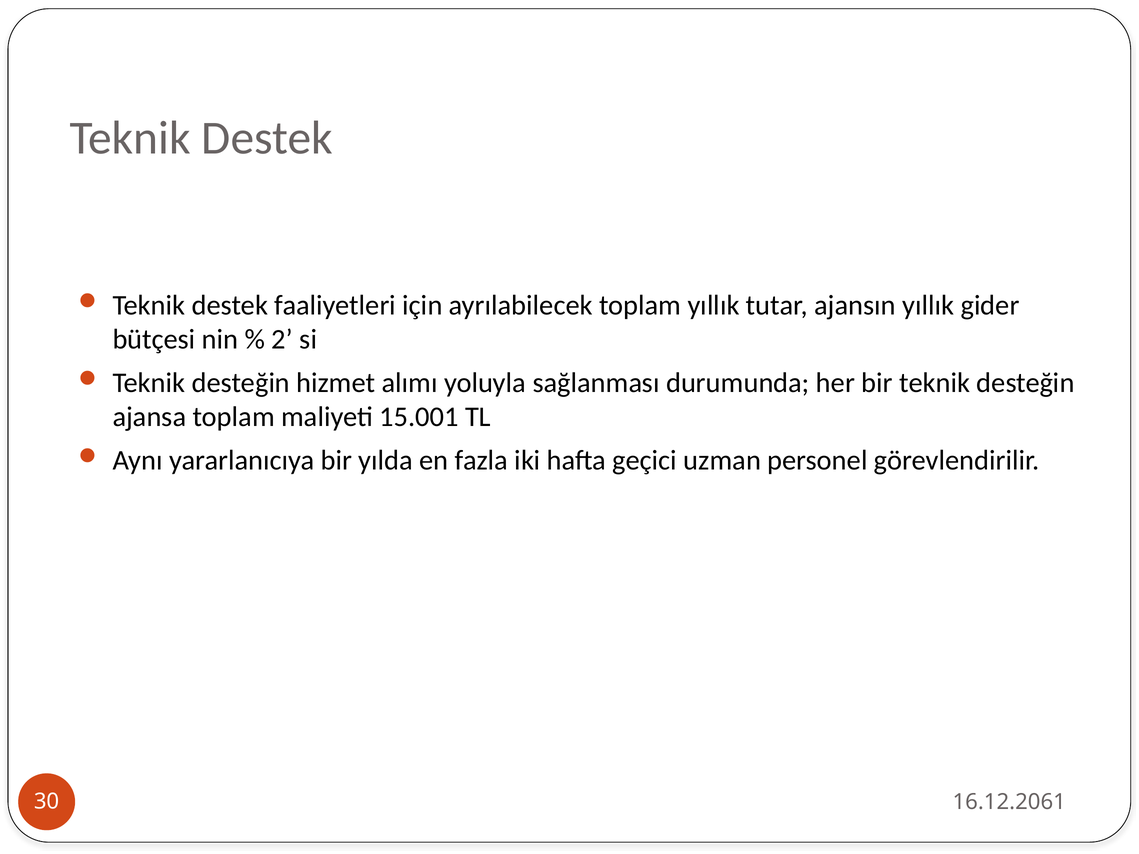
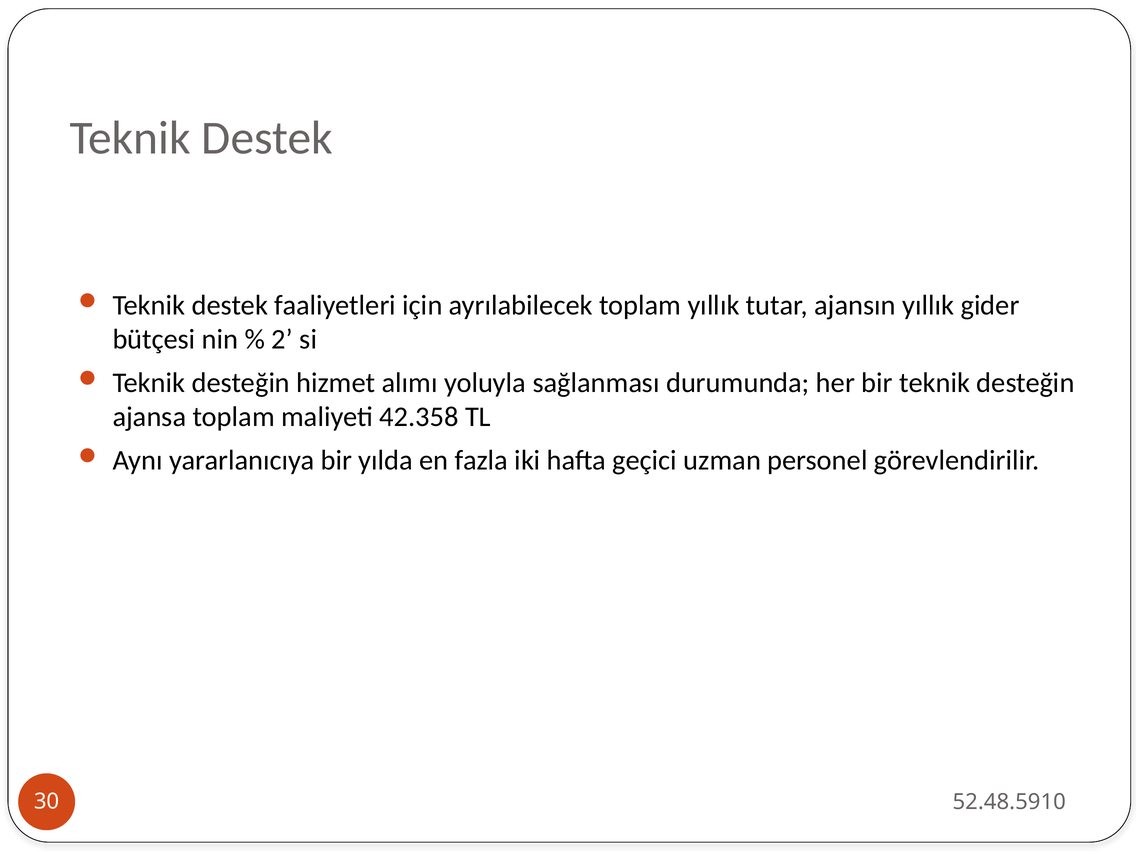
15.001: 15.001 -> 42.358
16.12.2061: 16.12.2061 -> 52.48.5910
